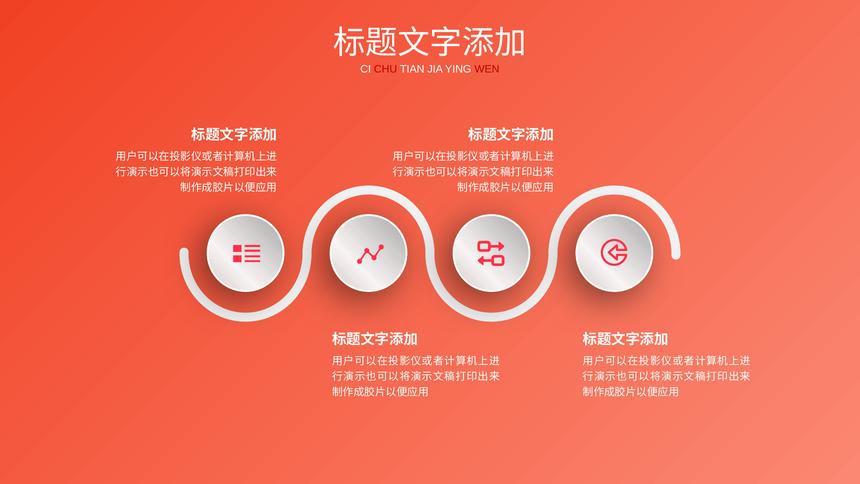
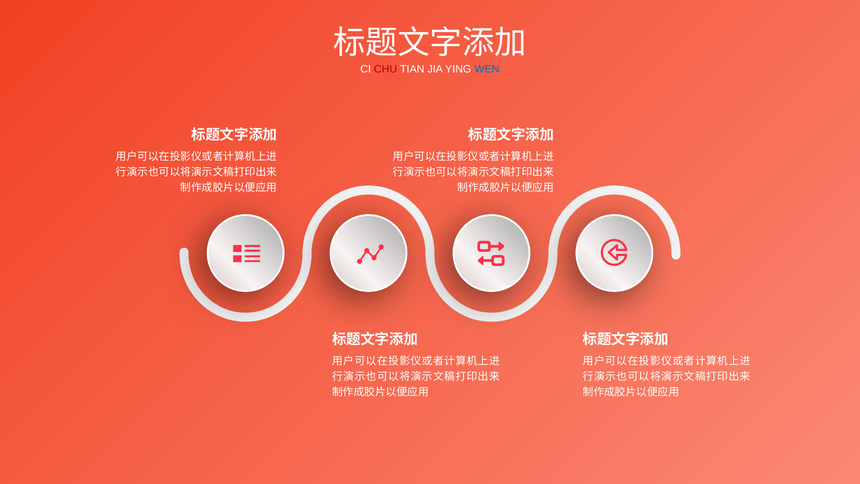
WEN colour: red -> blue
